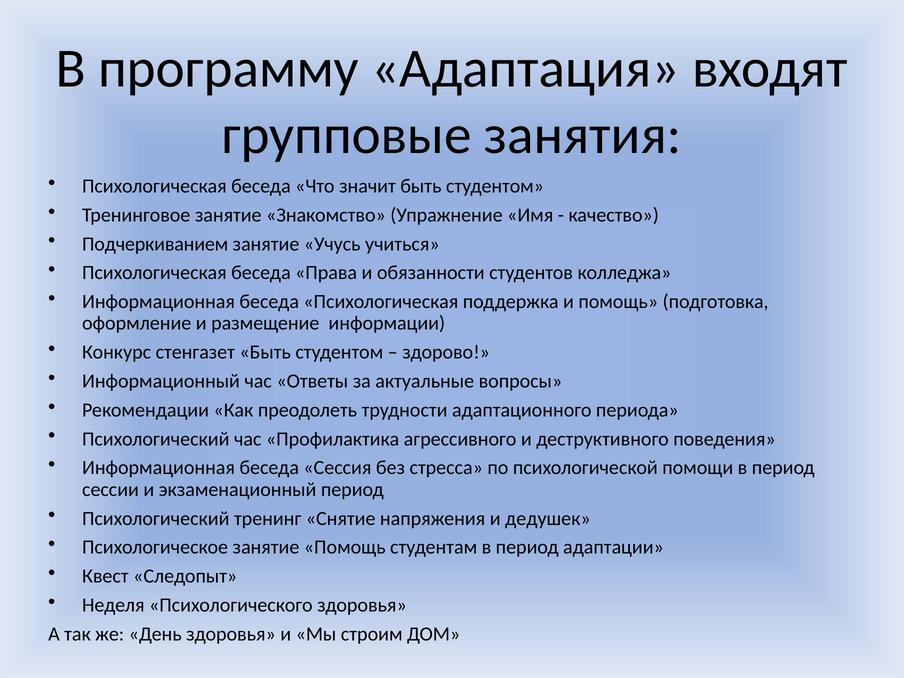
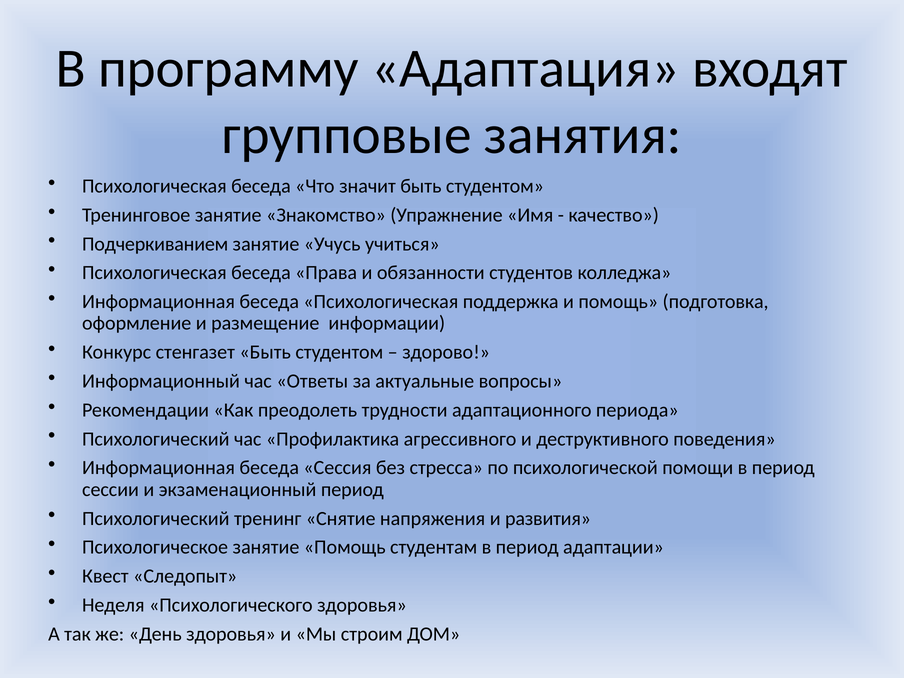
дедушек: дедушек -> развития
